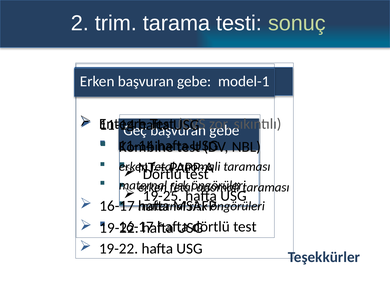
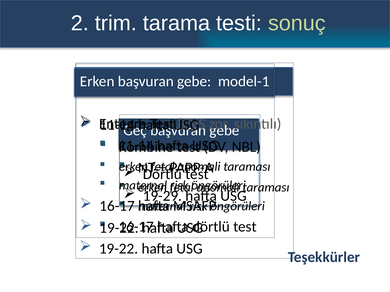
19-25: 19-25 -> 19-29
